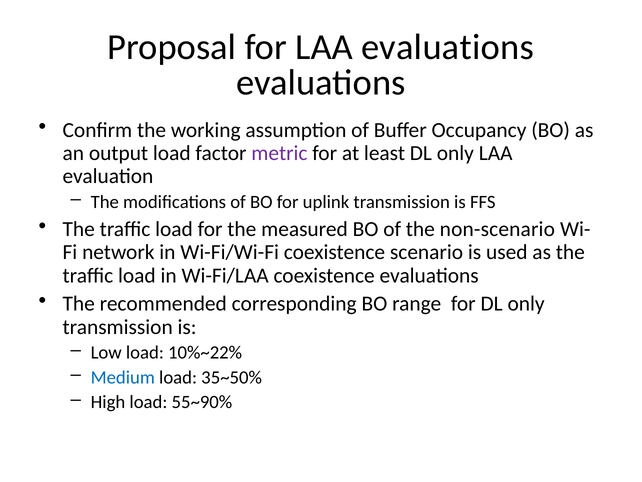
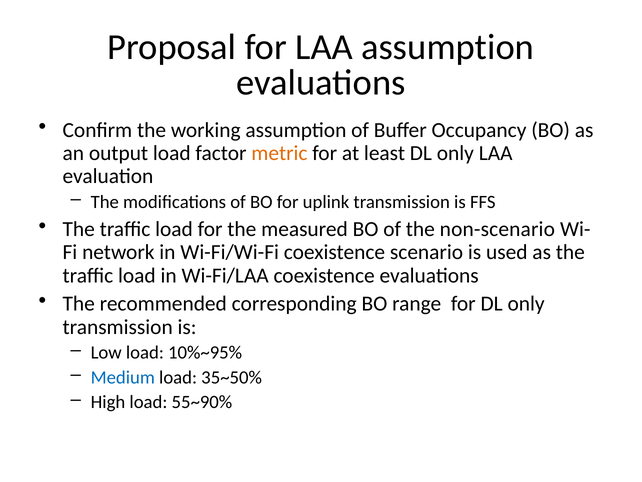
LAA evaluations: evaluations -> assumption
metric colour: purple -> orange
10%~22%: 10%~22% -> 10%~95%
